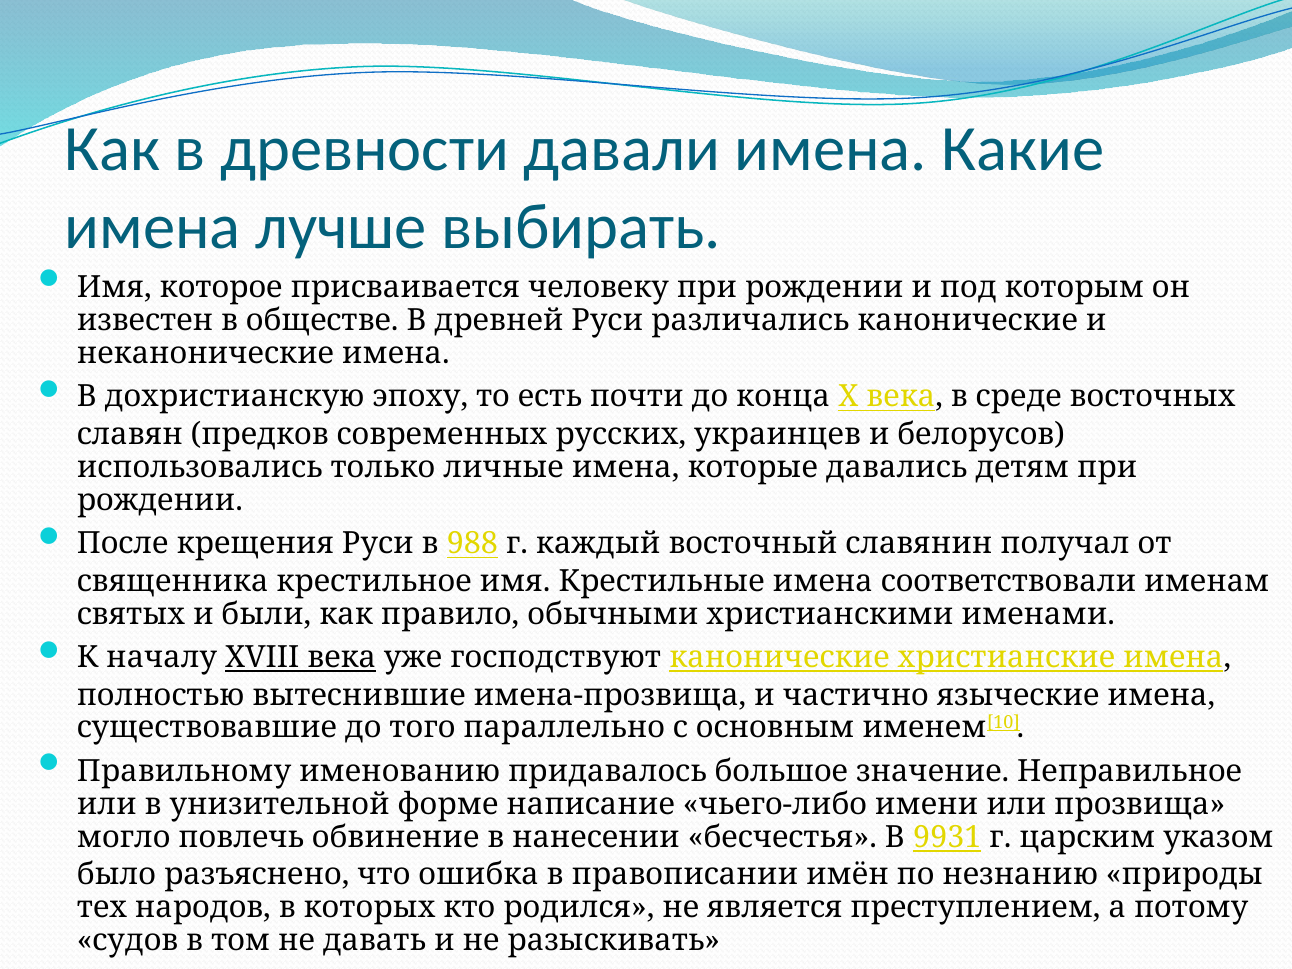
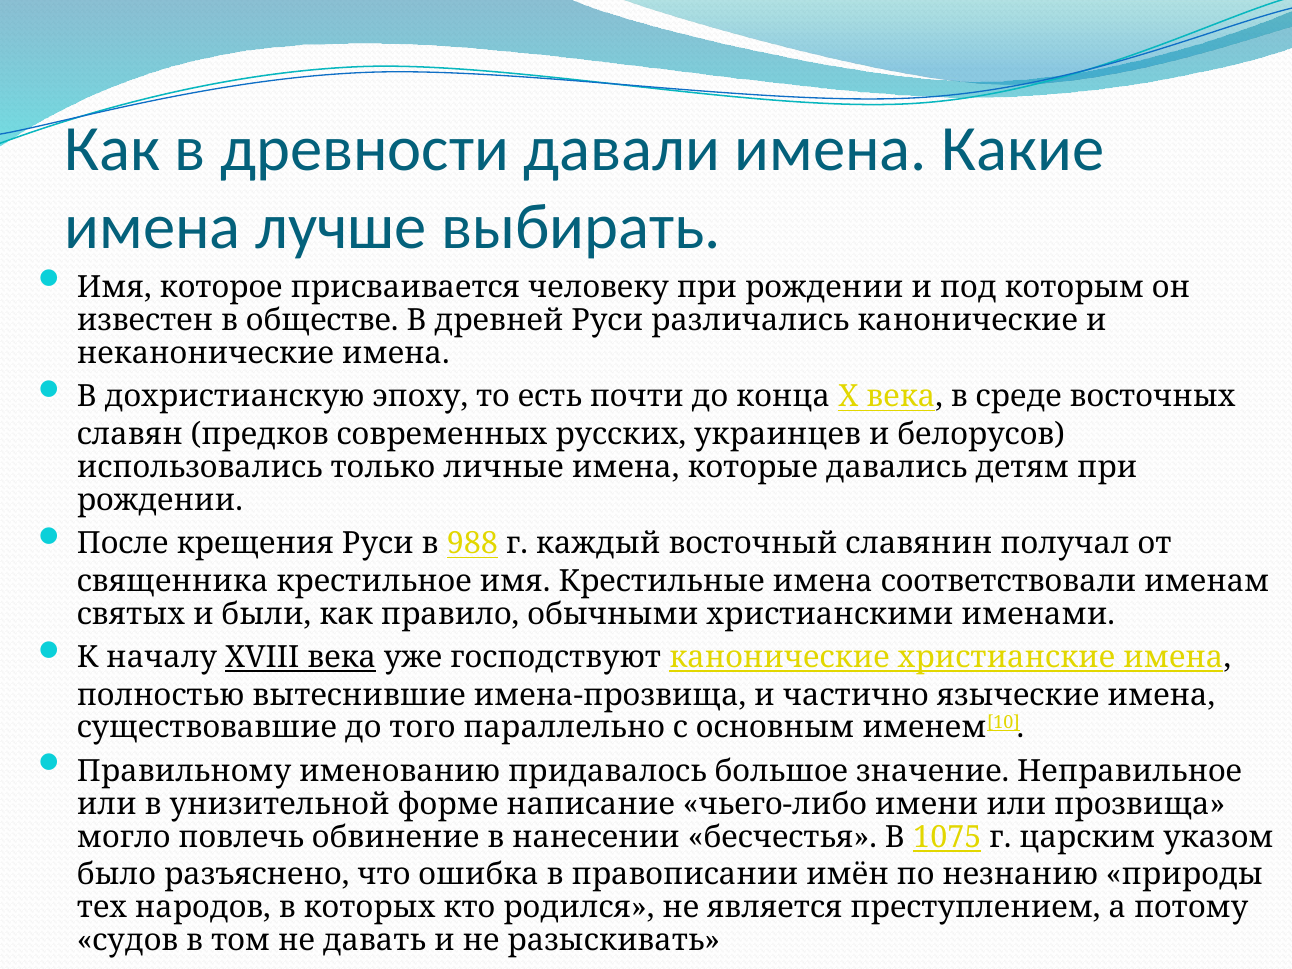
9931: 9931 -> 1075
